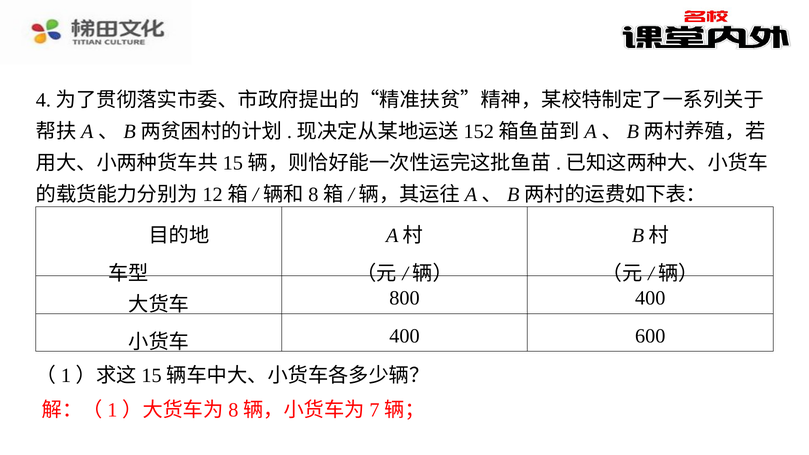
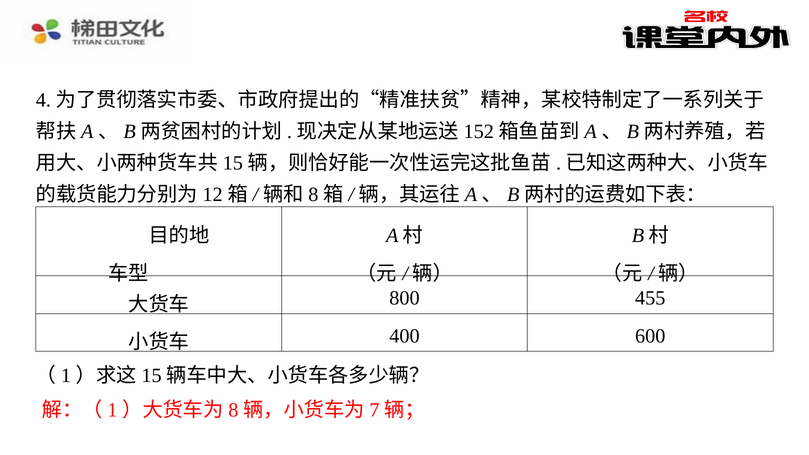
800 400: 400 -> 455
